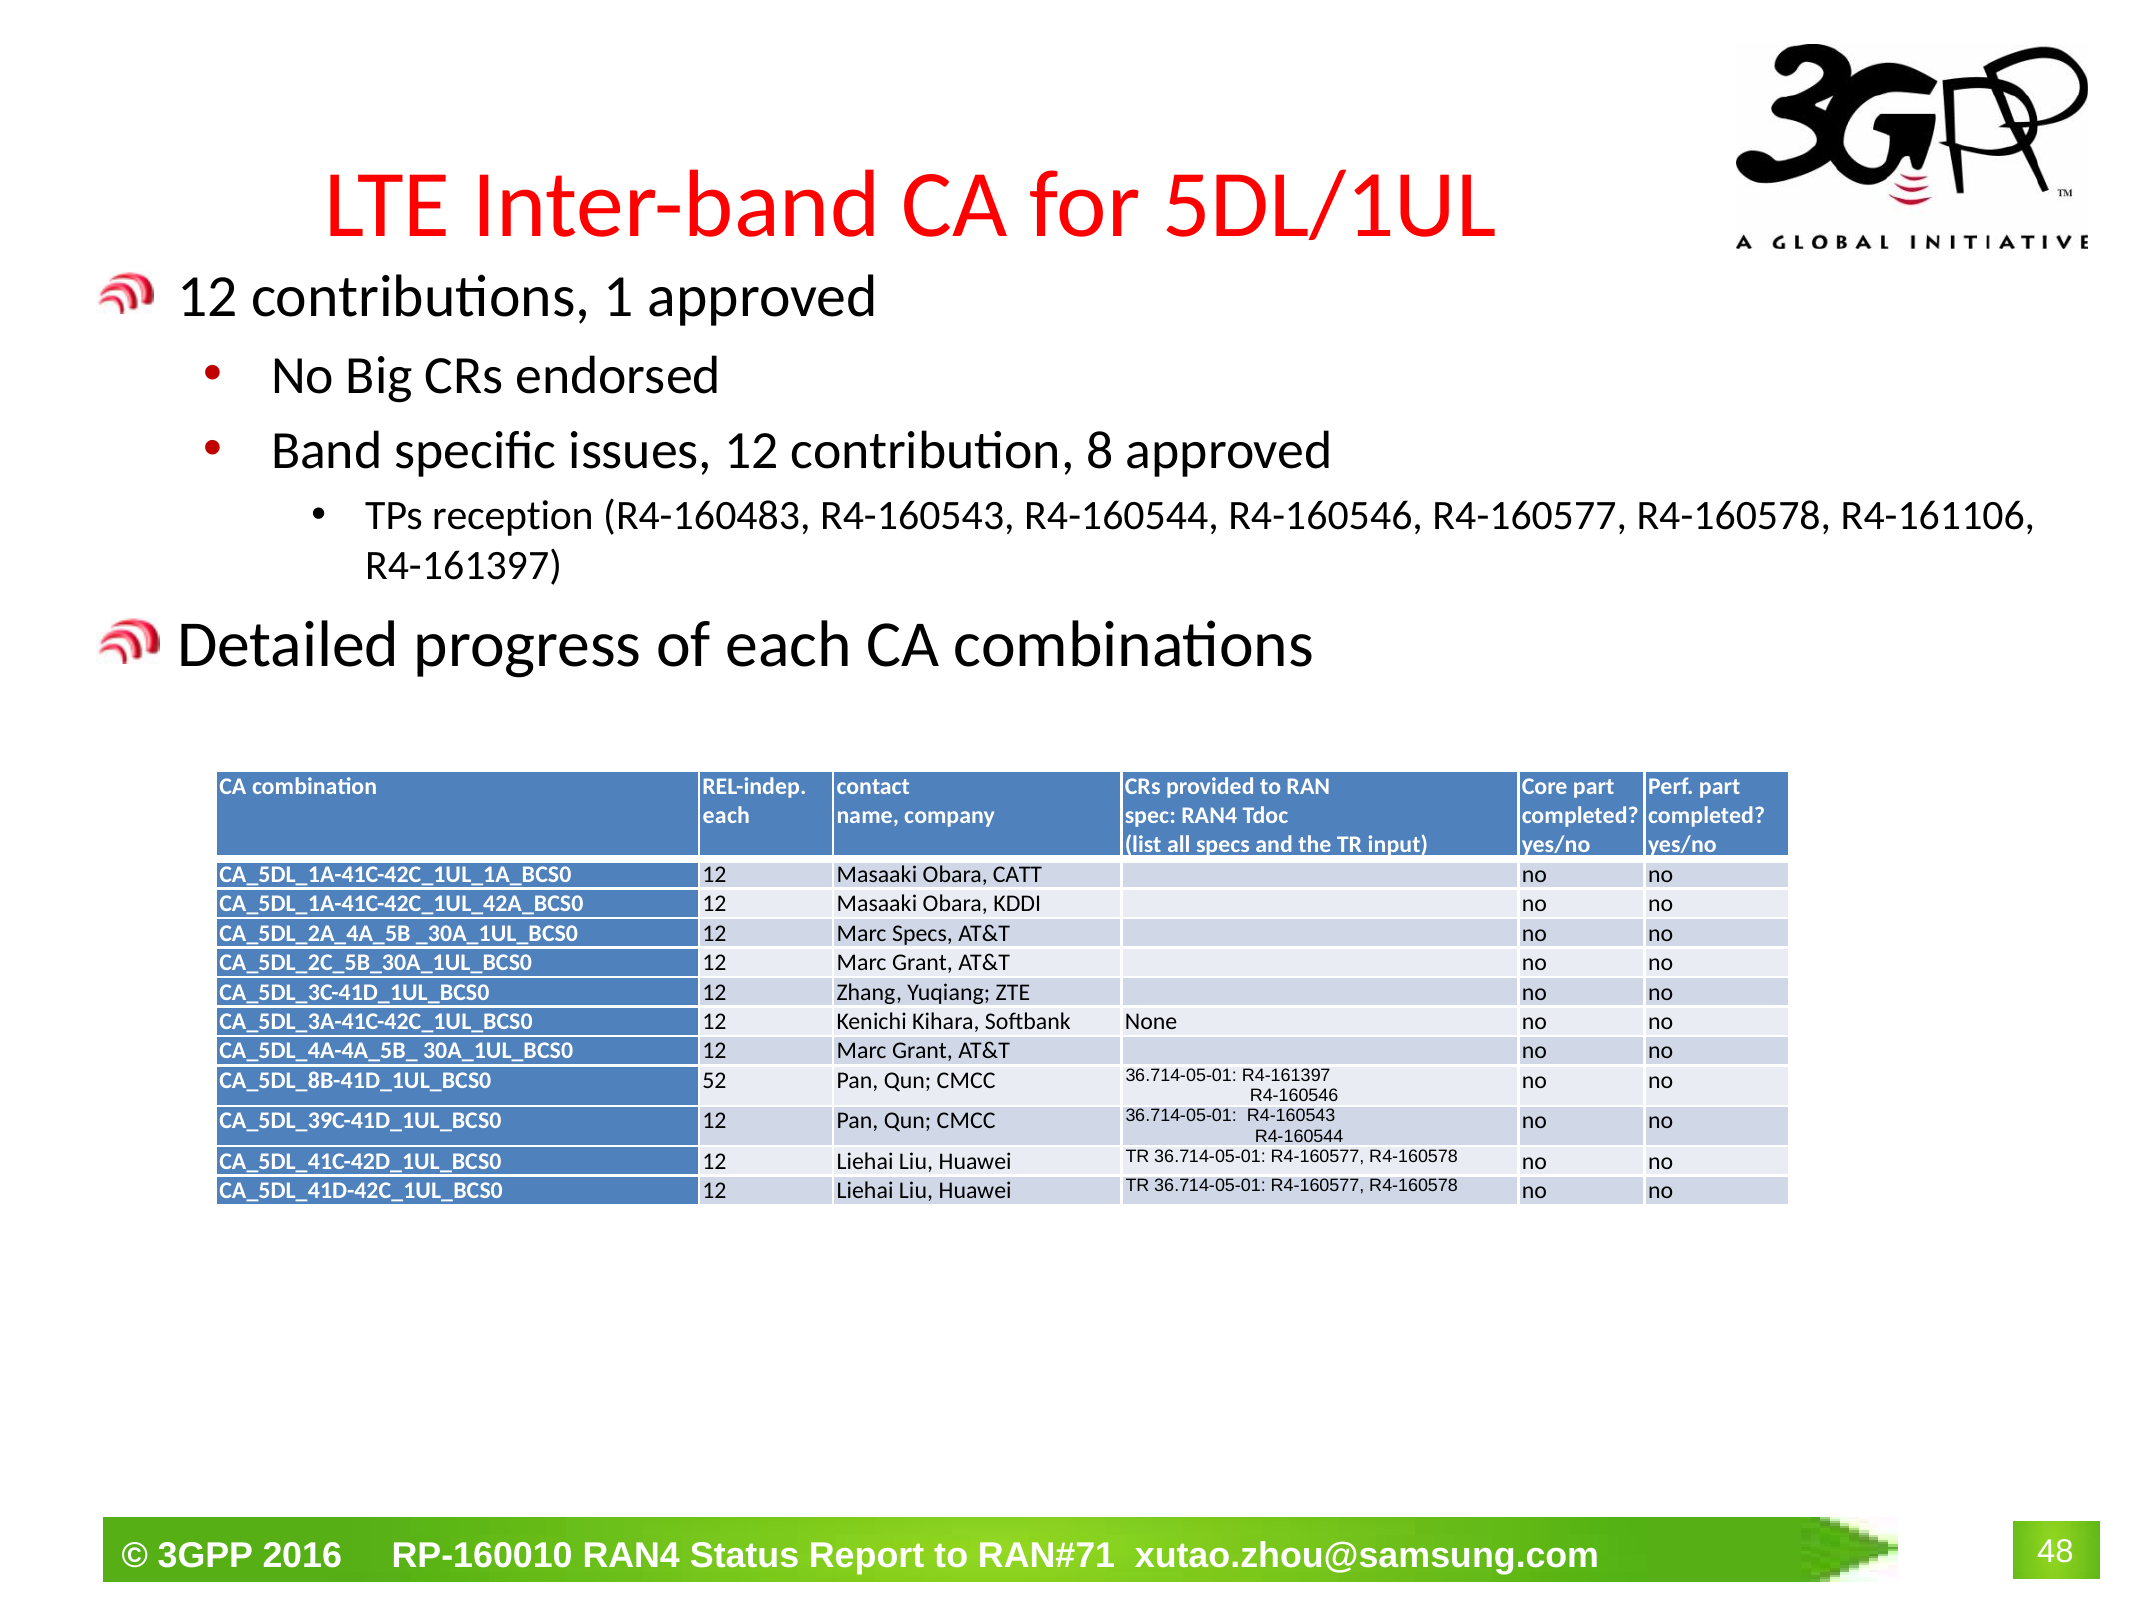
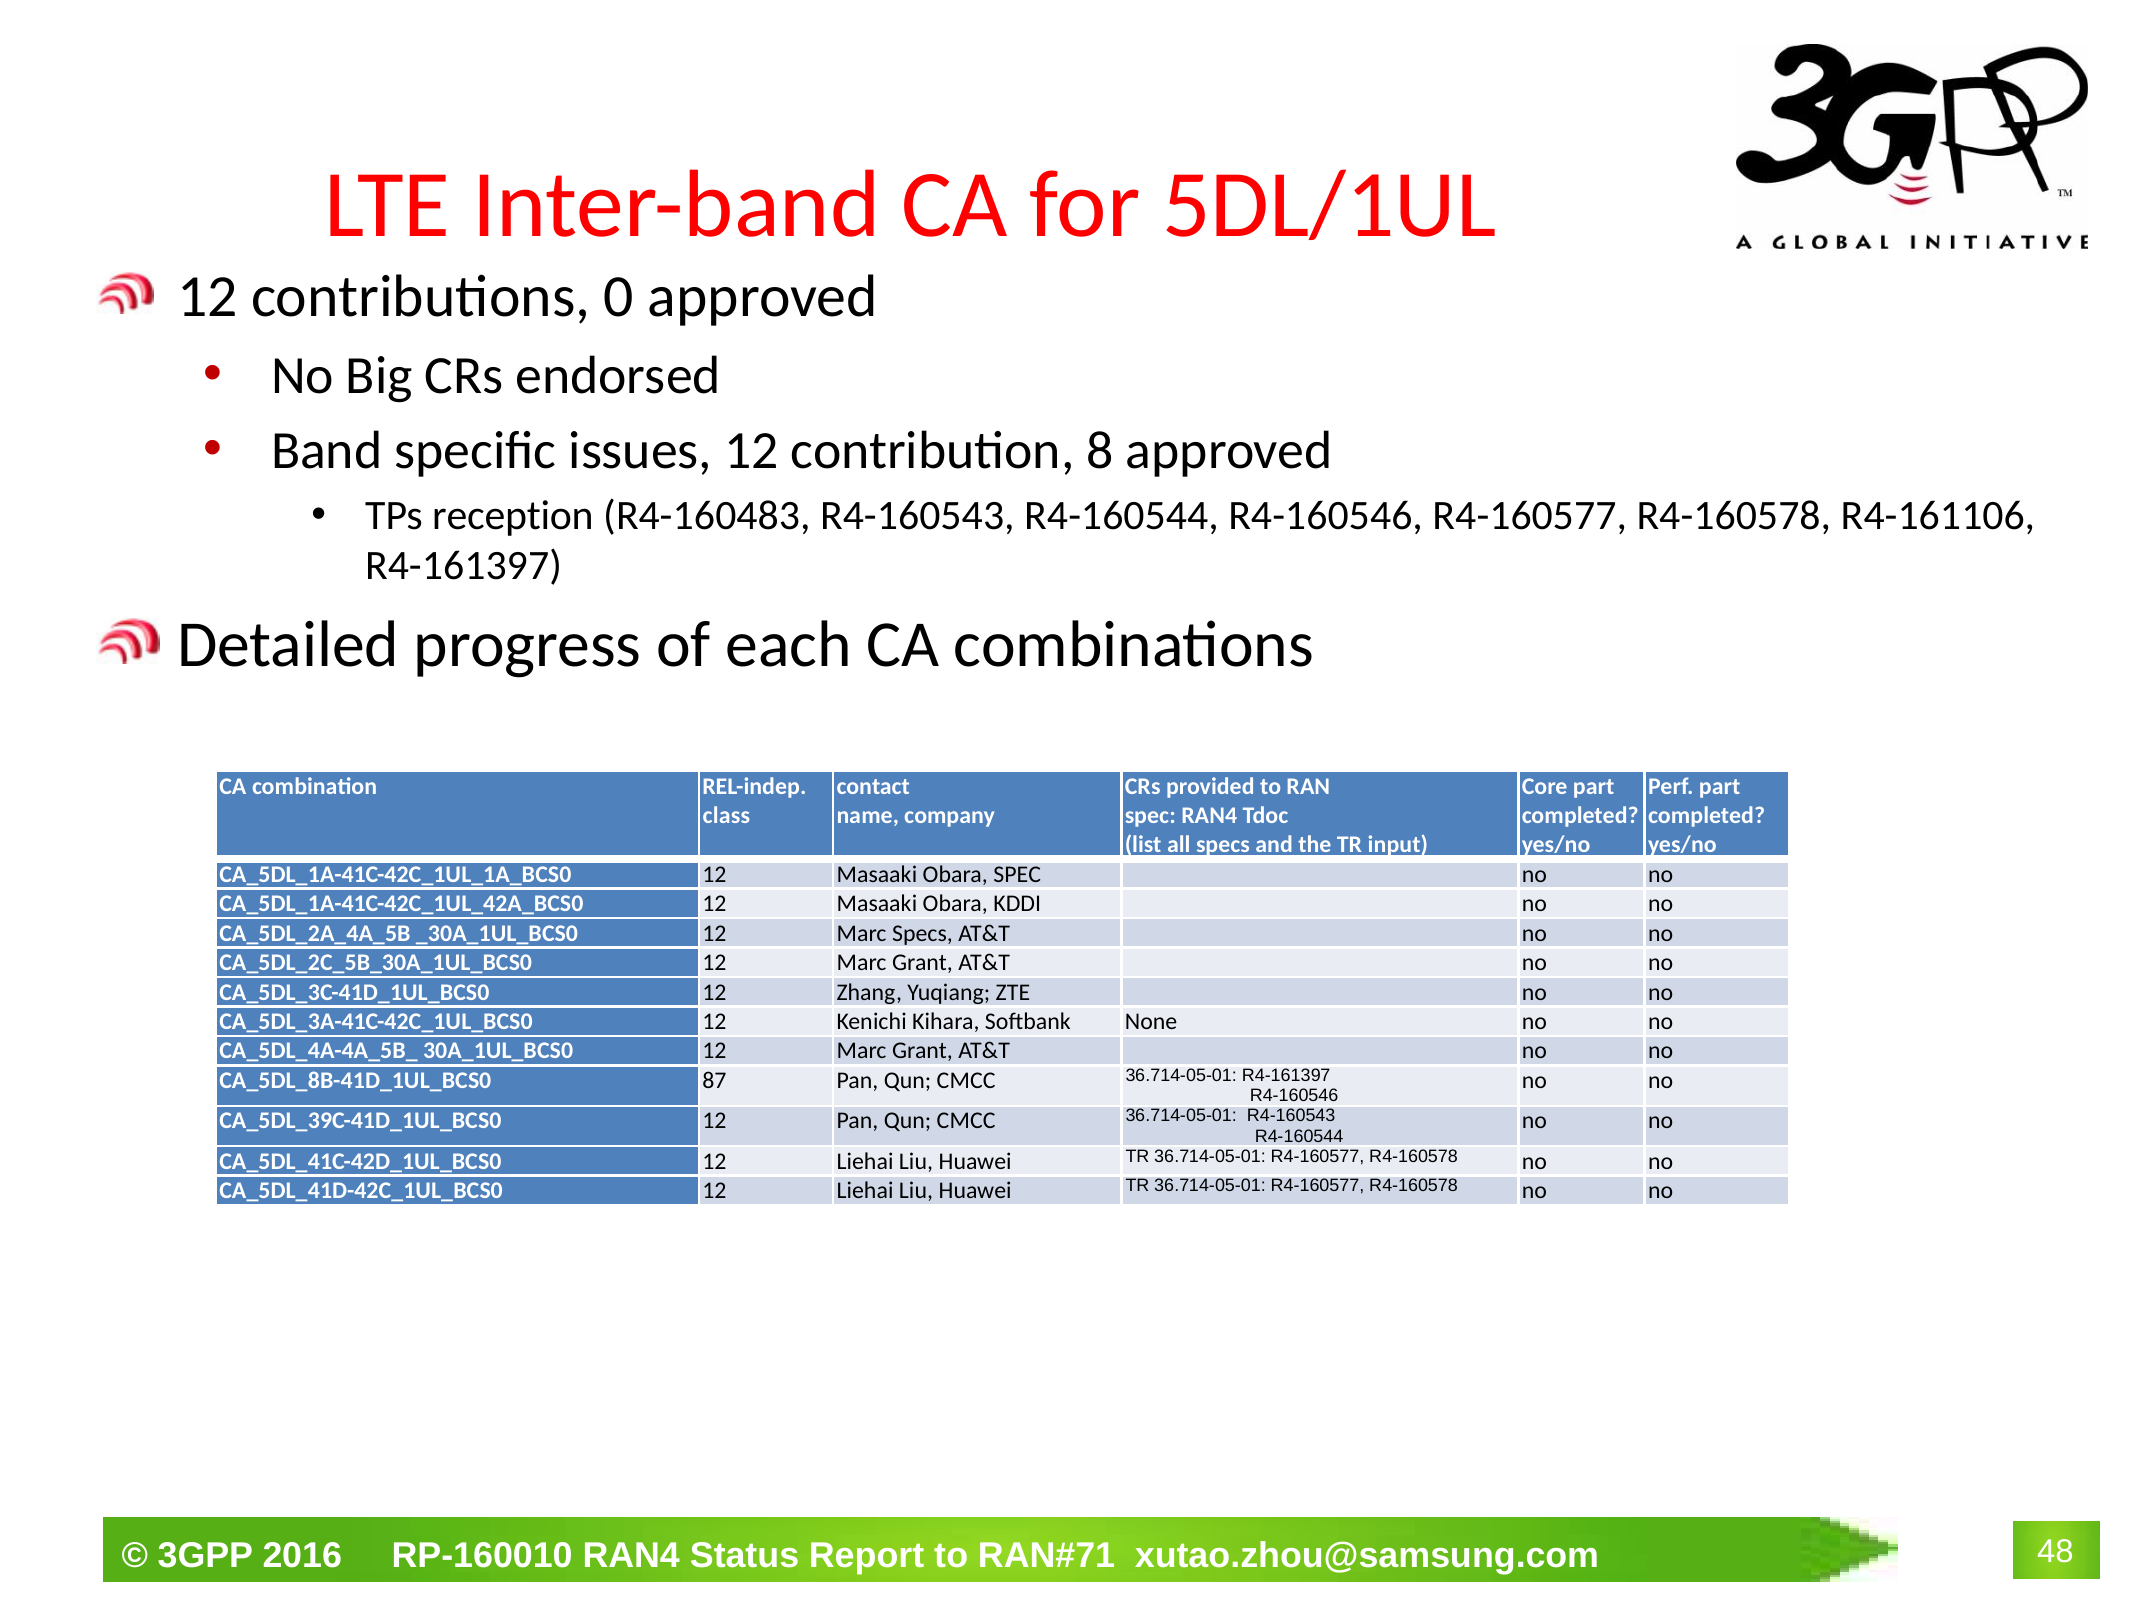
1: 1 -> 0
each at (726, 816): each -> class
Obara CATT: CATT -> SPEC
52: 52 -> 87
